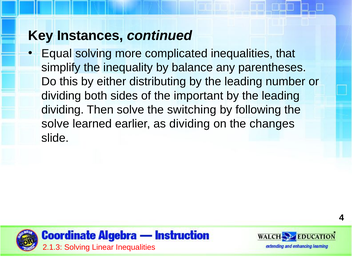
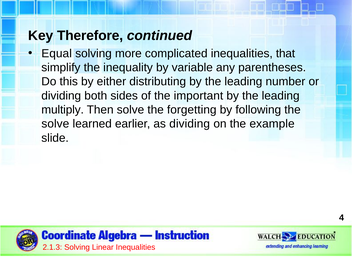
Instances: Instances -> Therefore
balance: balance -> variable
dividing at (63, 110): dividing -> multiply
switching: switching -> forgetting
changes: changes -> example
